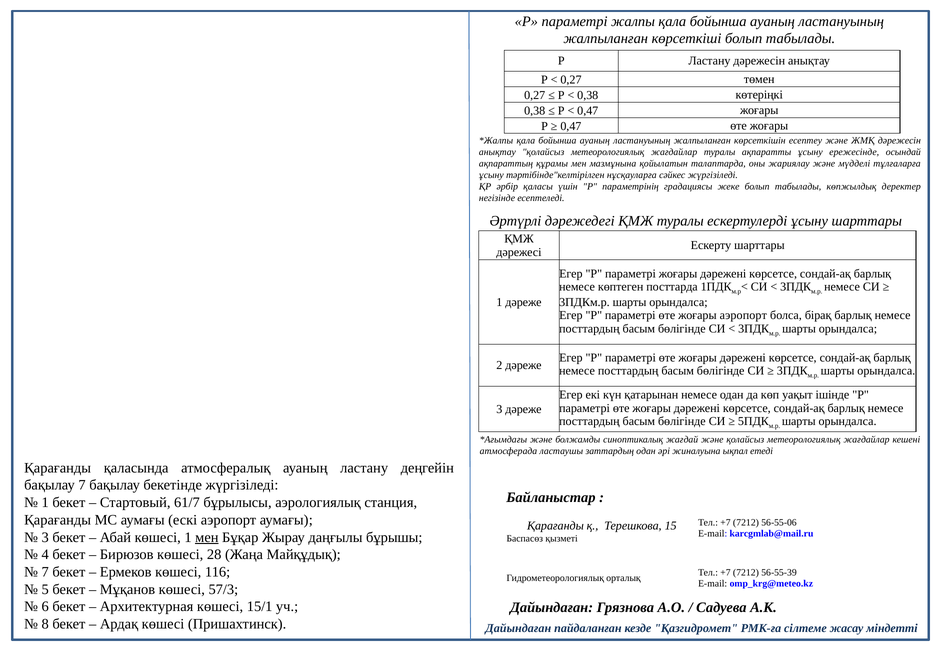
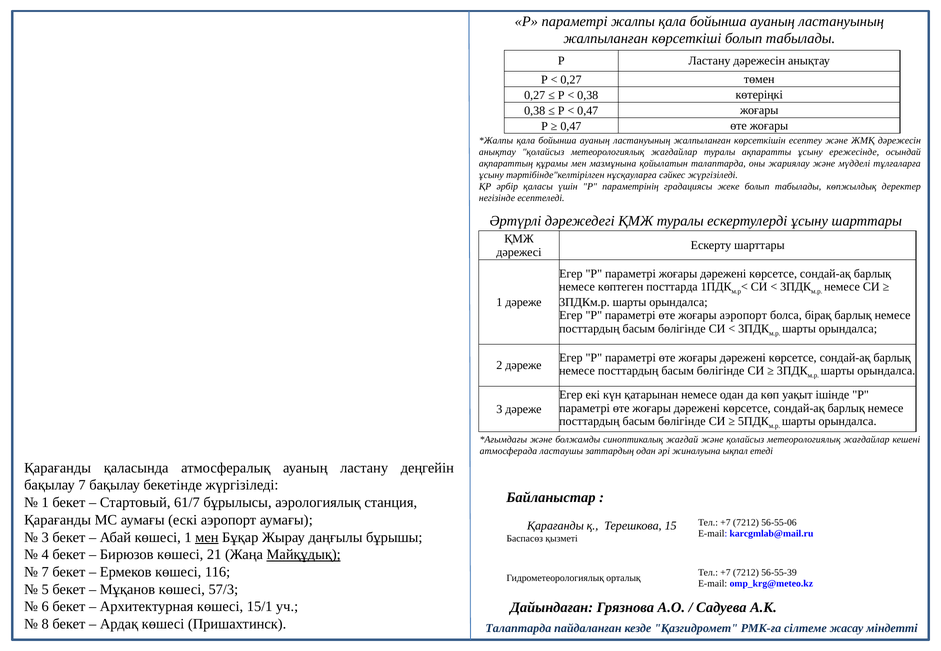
28: 28 -> 21
Майқұдық underline: none -> present
Дайындаған at (518, 628): Дайындаған -> Талаптарда
